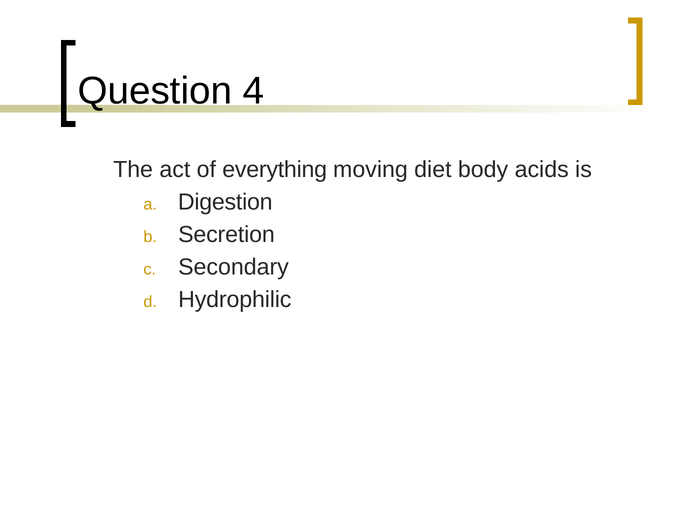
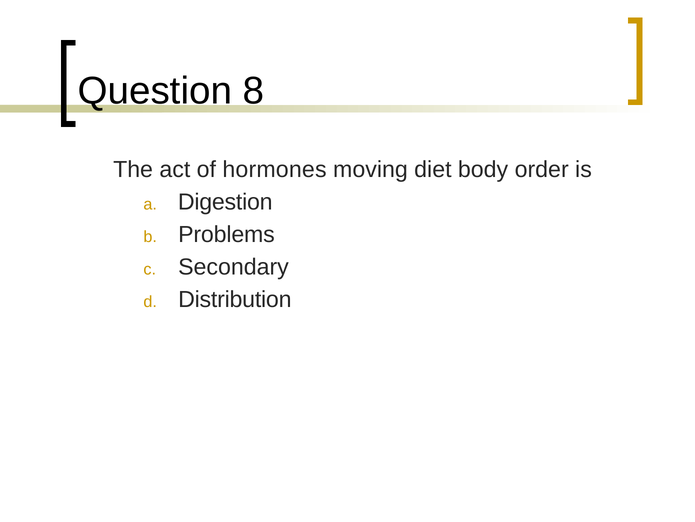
4: 4 -> 8
everything: everything -> hormones
acids: acids -> order
Secretion: Secretion -> Problems
Hydrophilic: Hydrophilic -> Distribution
